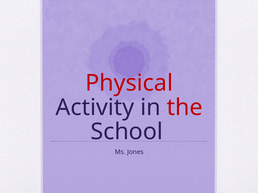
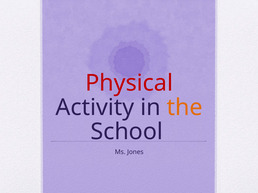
the colour: red -> orange
